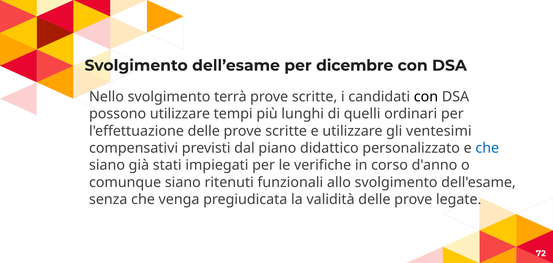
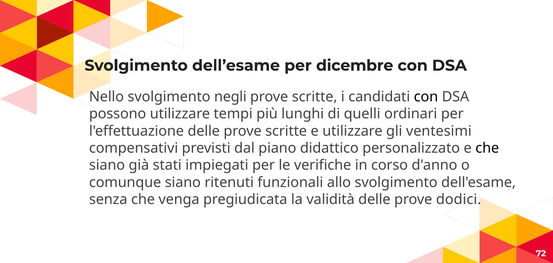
terrà: terrà -> negli
che at (487, 148) colour: blue -> black
legate: legate -> dodici
